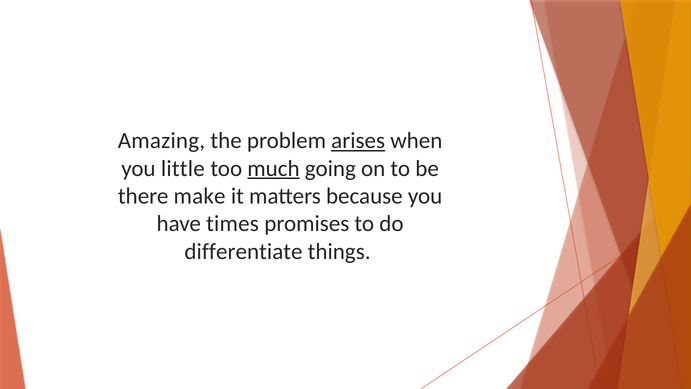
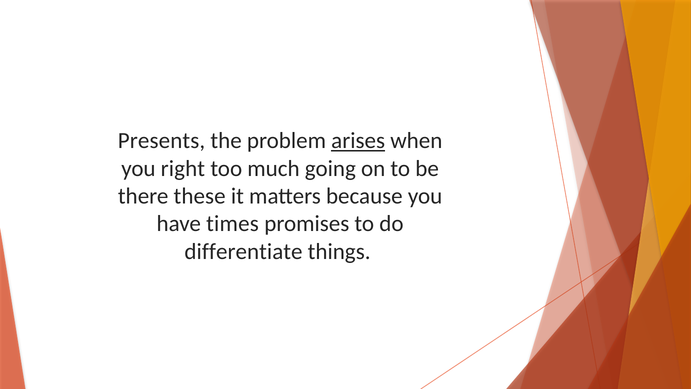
Amazing: Amazing -> Presents
little: little -> right
much underline: present -> none
make: make -> these
